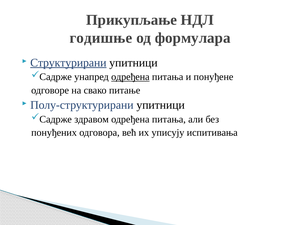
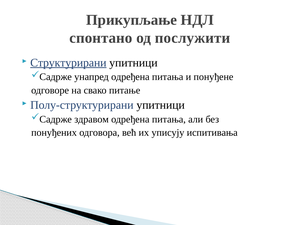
годишње: годишње -> спонтано
формулара: формулара -> послужити
одређена at (130, 77) underline: present -> none
